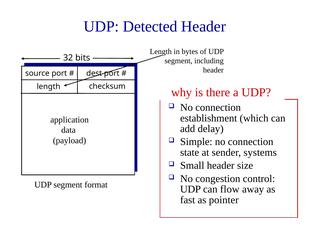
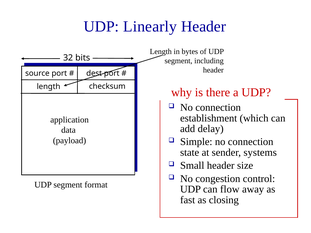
Detected: Detected -> Linearly
pointer: pointer -> closing
